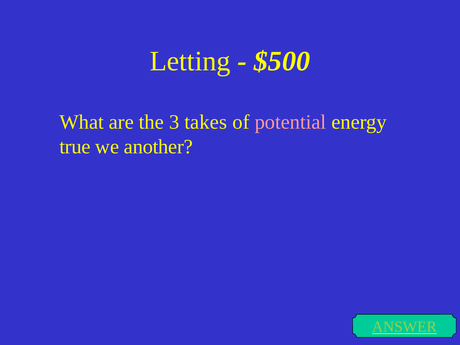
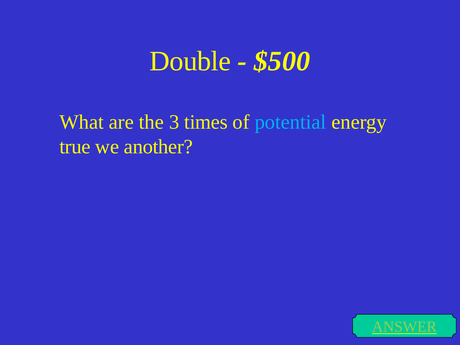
Letting: Letting -> Double
takes: takes -> times
potential colour: pink -> light blue
